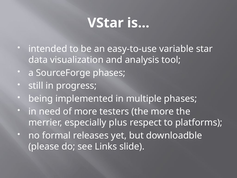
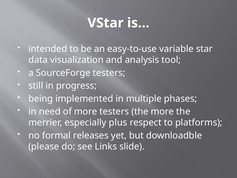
SourceForge phases: phases -> testers
